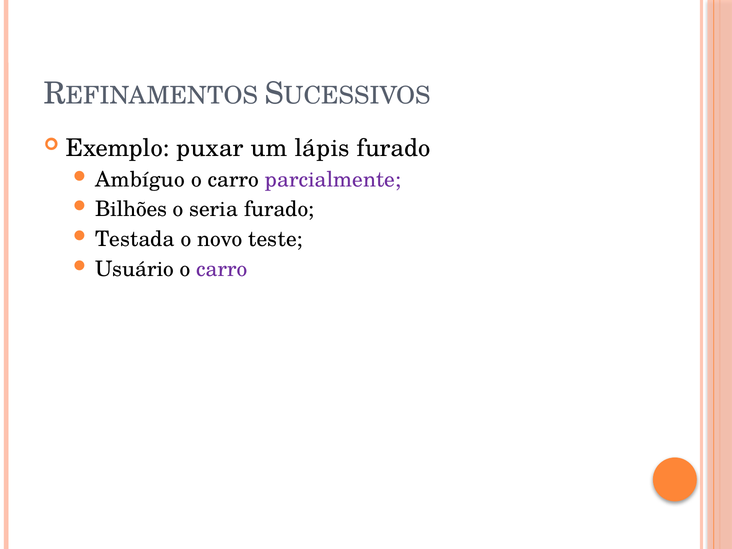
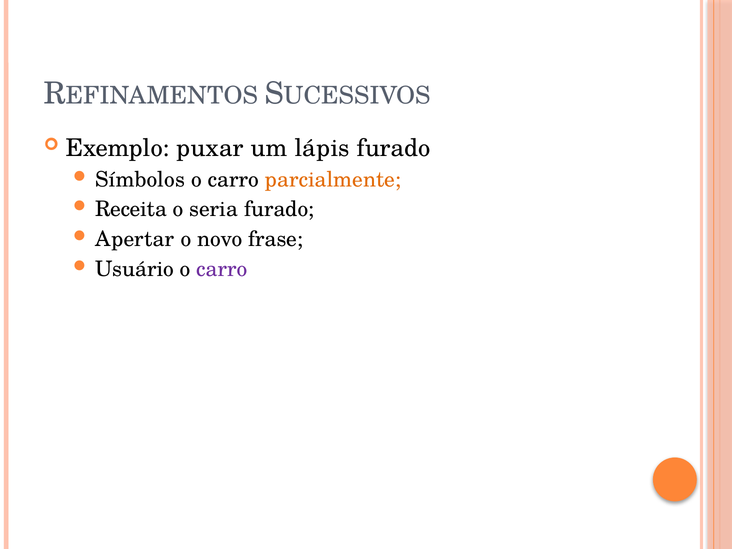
Ambíguo: Ambíguo -> Símbolos
parcialmente colour: purple -> orange
Bilhões: Bilhões -> Receita
Testada: Testada -> Apertar
teste: teste -> frase
